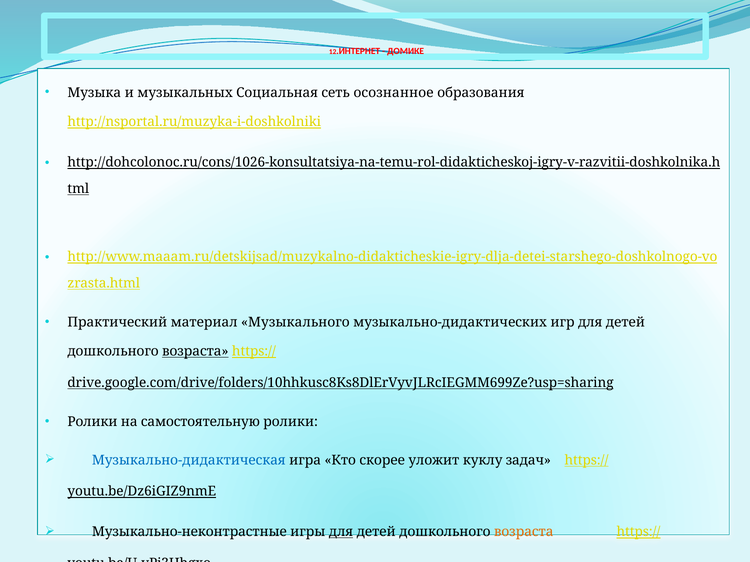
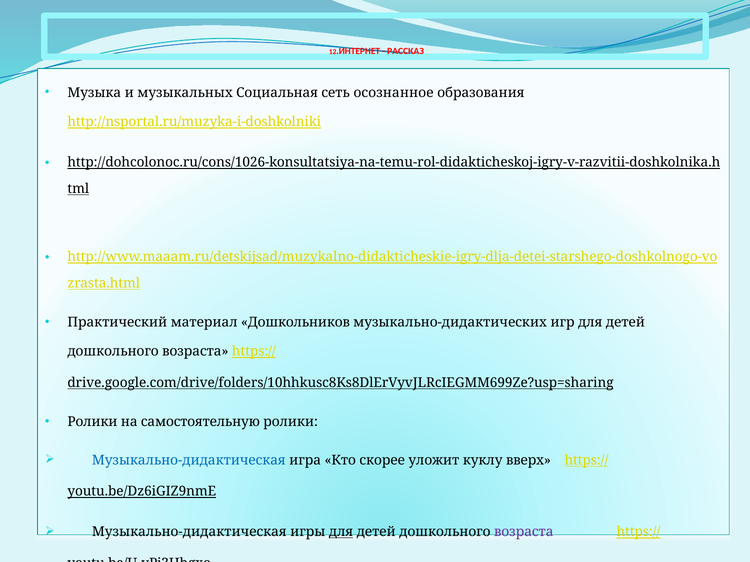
ДОМИКЕ: ДОМИКЕ -> РАССКАЗ
Музыкального: Музыкального -> Дошкольников
возраста at (195, 352) underline: present -> none
задач: задач -> вверх
Музыкально-неконтрастные at (189, 532): Музыкально-неконтрастные -> Музыкально-дидактическая
возраста at (524, 532) colour: orange -> purple
